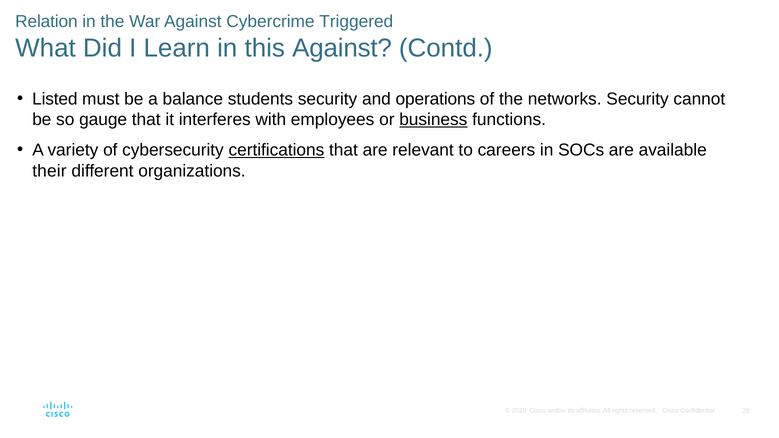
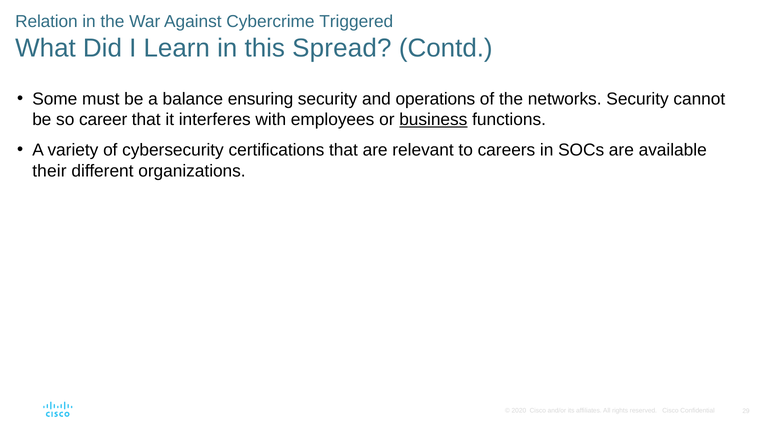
this Against: Against -> Spread
Listed: Listed -> Some
students: students -> ensuring
gauge: gauge -> career
certifications underline: present -> none
